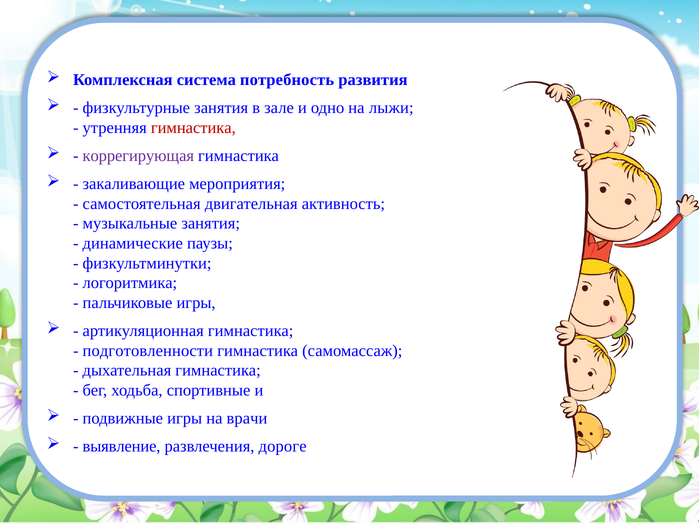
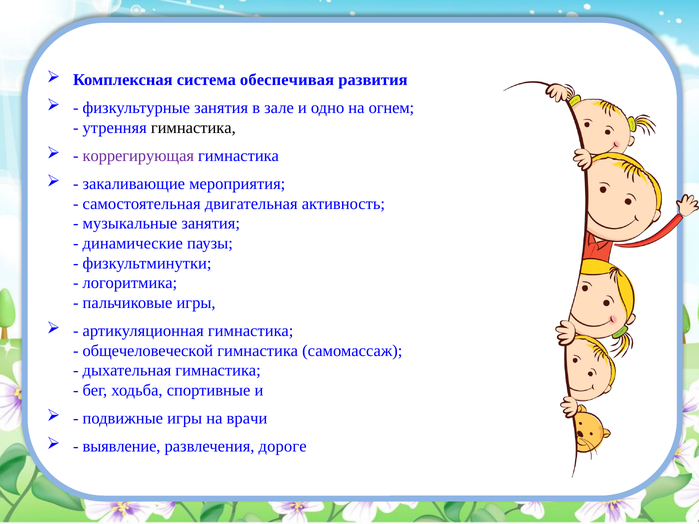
потребность: потребность -> обеспечивая
лыжи: лыжи -> огнем
гимнастика at (193, 128) colour: red -> black
подготовленности: подготовленности -> общечеловеческой
